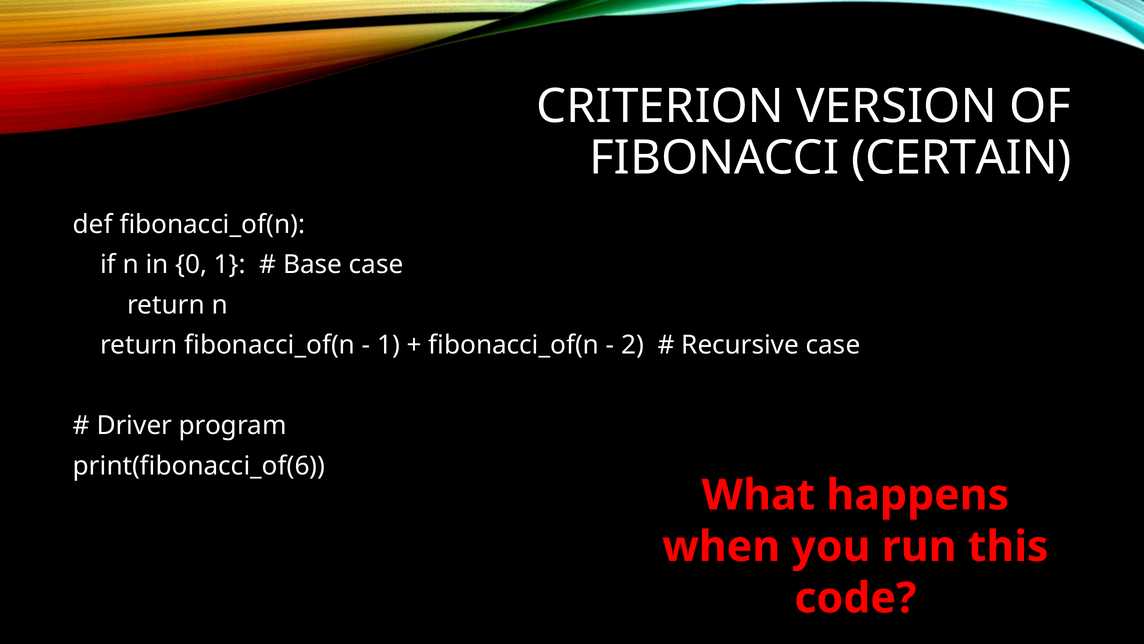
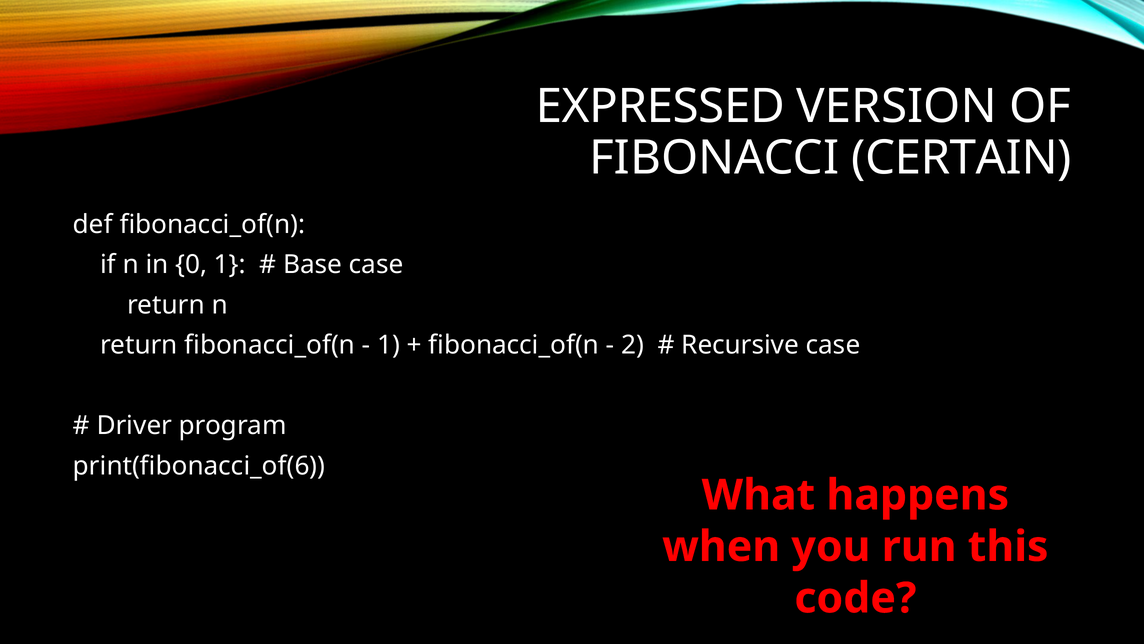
CRITERION: CRITERION -> EXPRESSED
